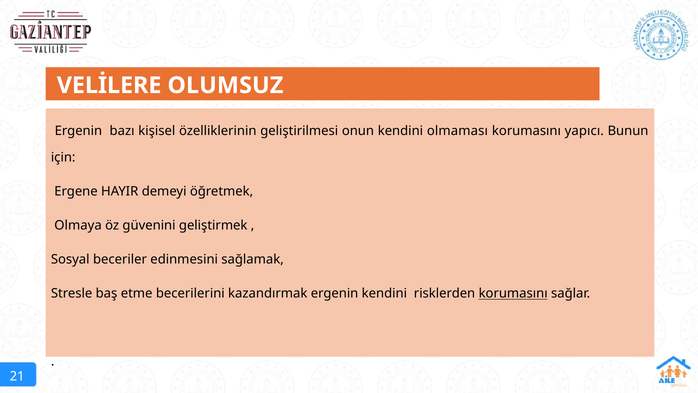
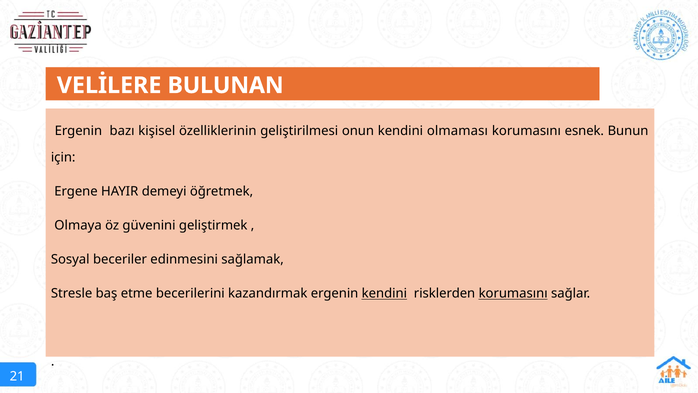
OLUMSUZ: OLUMSUZ -> BULUNAN
yapıcı: yapıcı -> esnek
kendini at (384, 293) underline: none -> present
